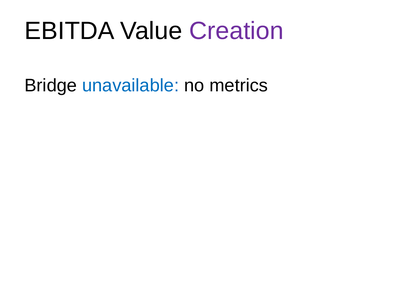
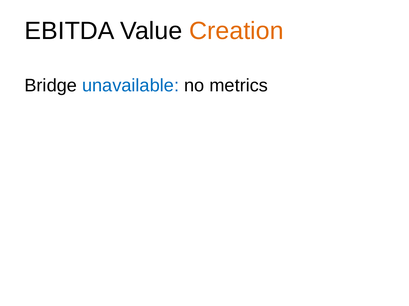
Creation colour: purple -> orange
